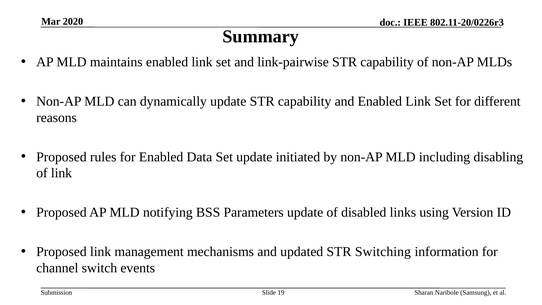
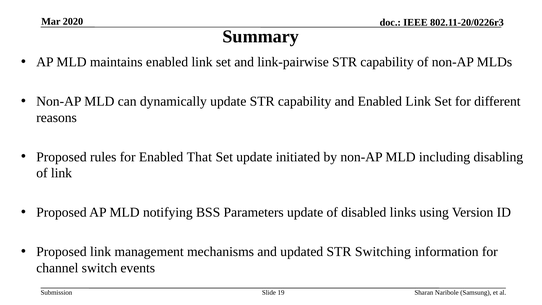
Data: Data -> That
